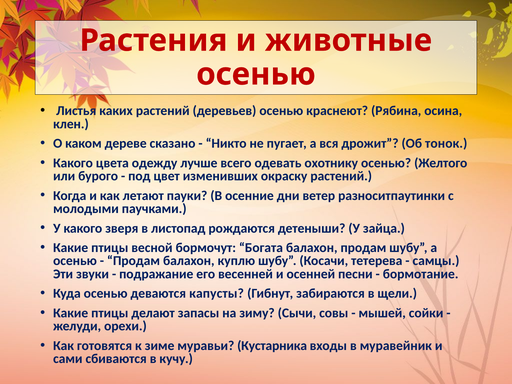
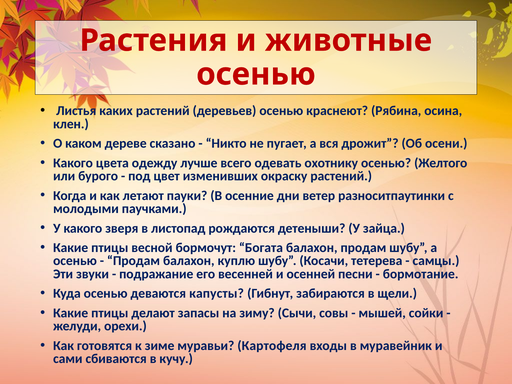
тонок: тонок -> осени
Кустарника: Кустарника -> Картофеля
